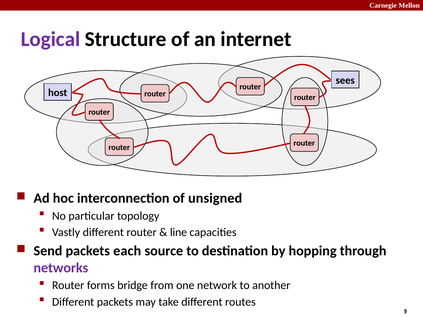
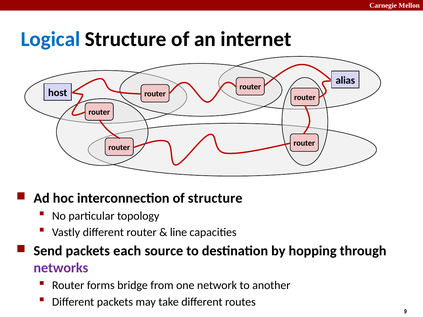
Logical colour: purple -> blue
sees: sees -> alias
of unsigned: unsigned -> structure
